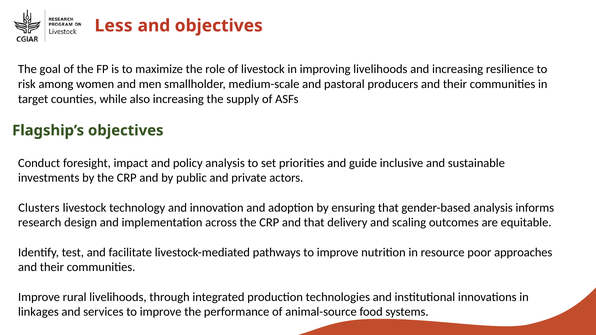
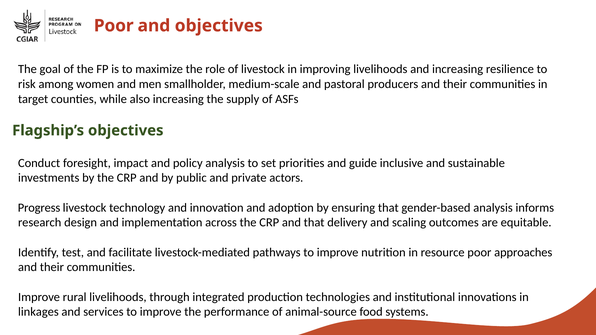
Less at (114, 26): Less -> Poor
Clusters: Clusters -> Progress
